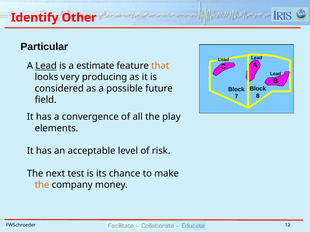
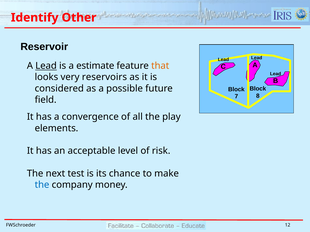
Particular: Particular -> Reservoir
producing: producing -> reservoirs
the at (42, 185) colour: orange -> blue
